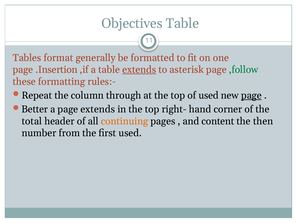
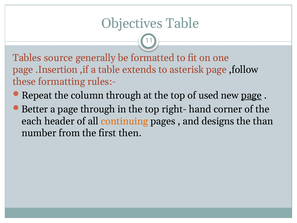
format: format -> source
extends at (139, 70) underline: present -> none
,follow colour: green -> black
page extends: extends -> through
total: total -> each
content: content -> designs
then: then -> than
first used: used -> then
